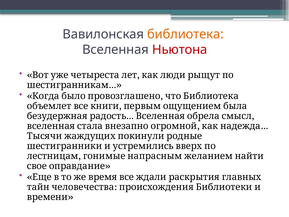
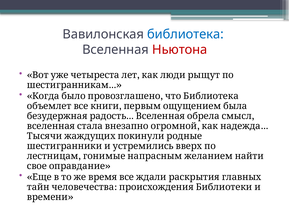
библиотека colour: orange -> blue
